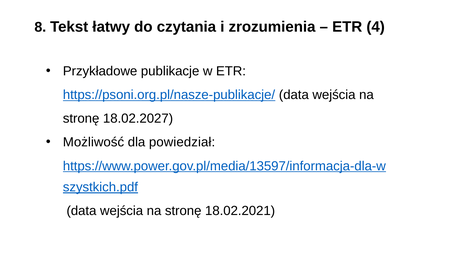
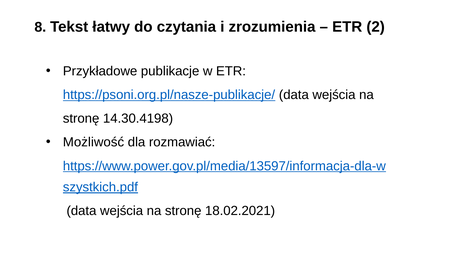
4: 4 -> 2
18.02.2027: 18.02.2027 -> 14.30.4198
powiedział: powiedział -> rozmawiać
